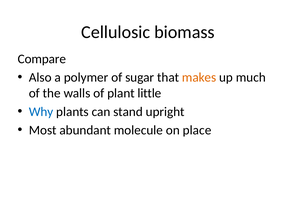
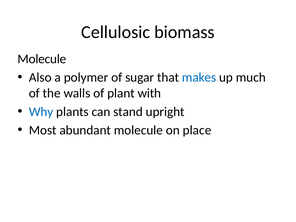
Compare at (42, 59): Compare -> Molecule
makes colour: orange -> blue
little: little -> with
